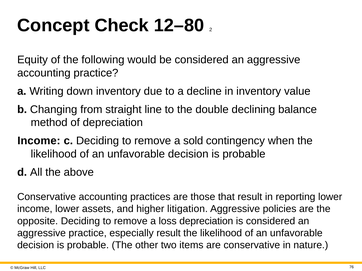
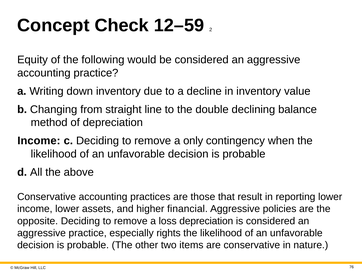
12–80: 12–80 -> 12–59
sold: sold -> only
litigation: litigation -> financial
especially result: result -> rights
